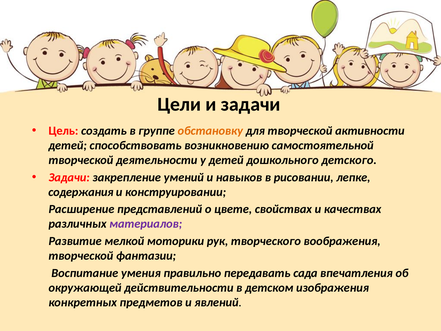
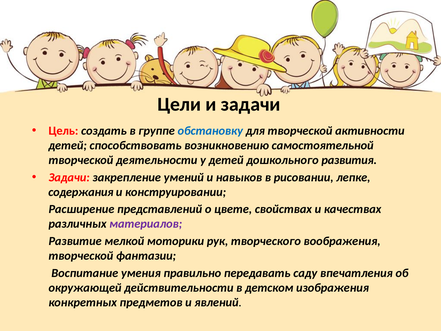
обстановку colour: orange -> blue
детского: детского -> развития
сада: сада -> саду
